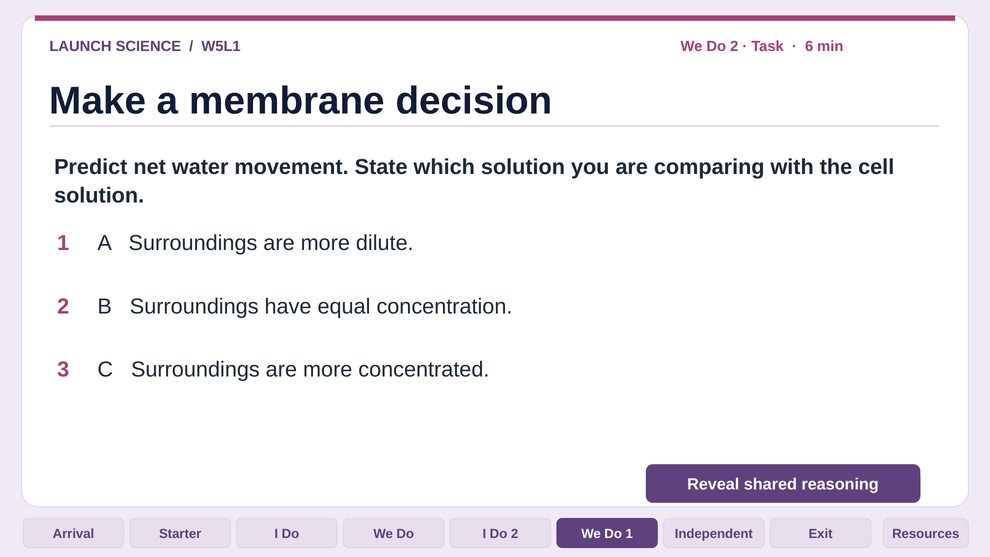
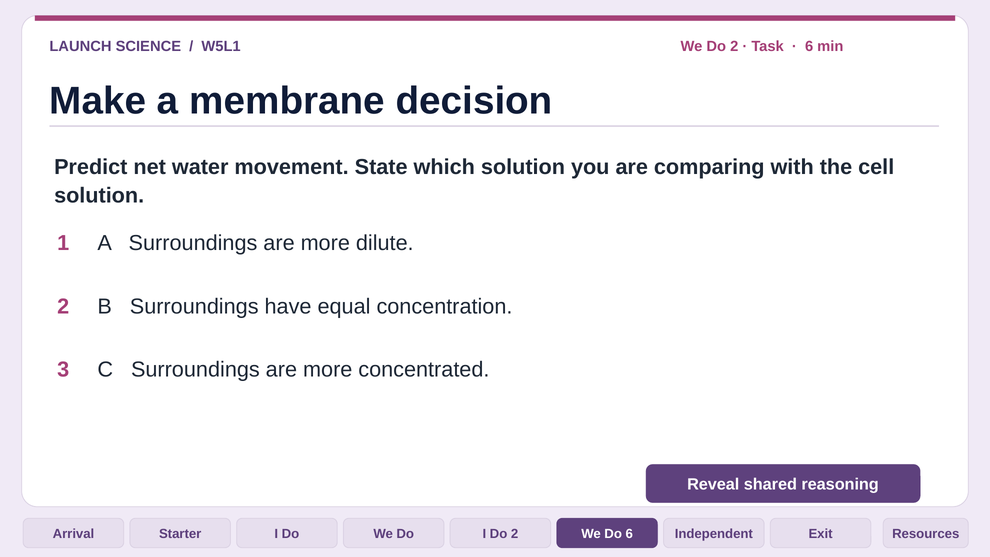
Do 1: 1 -> 6
